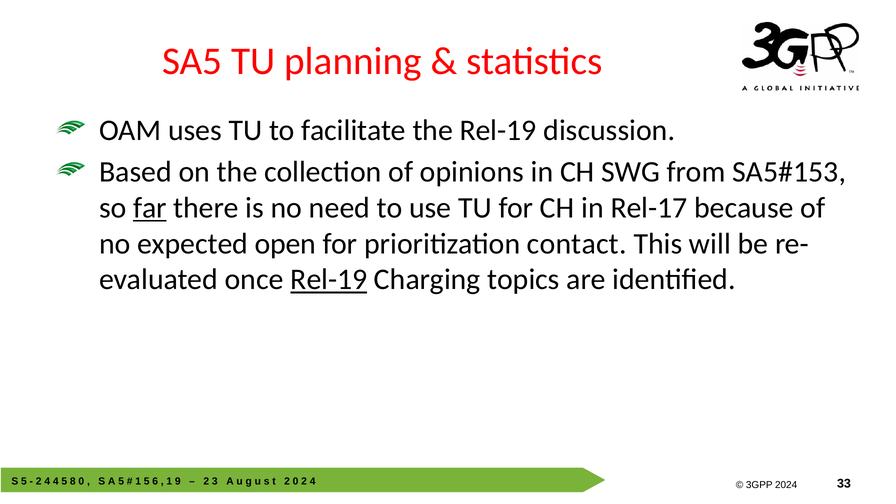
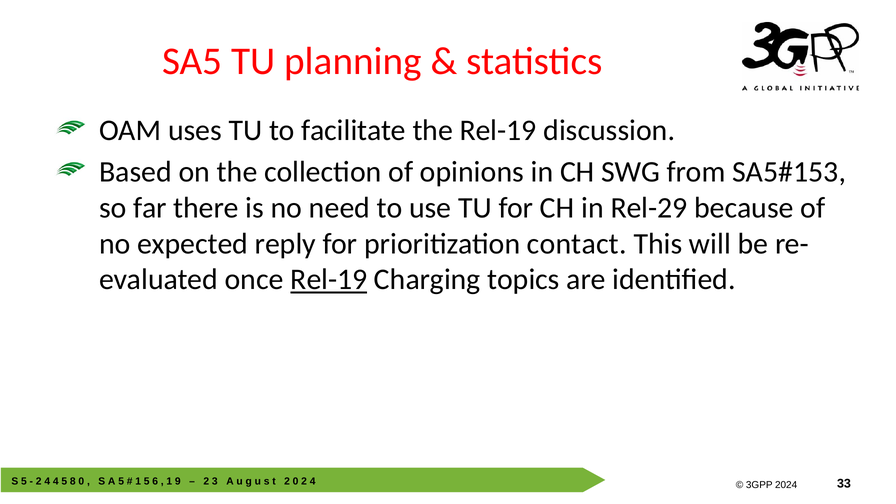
far underline: present -> none
Rel-17: Rel-17 -> Rel-29
open: open -> reply
